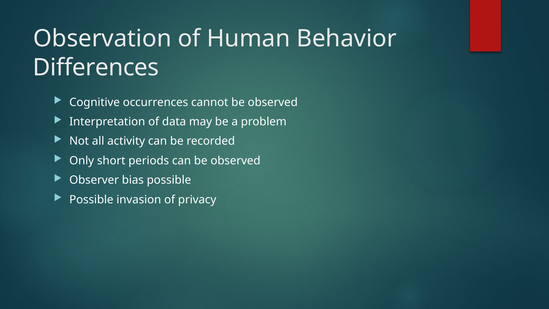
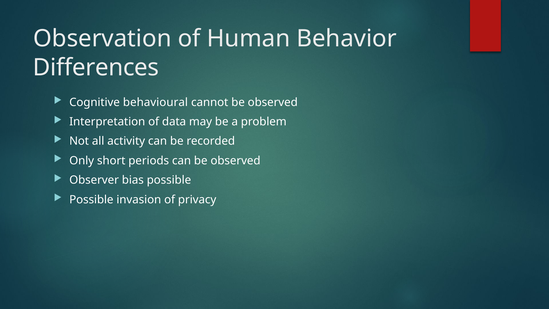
occurrences: occurrences -> behavioural
